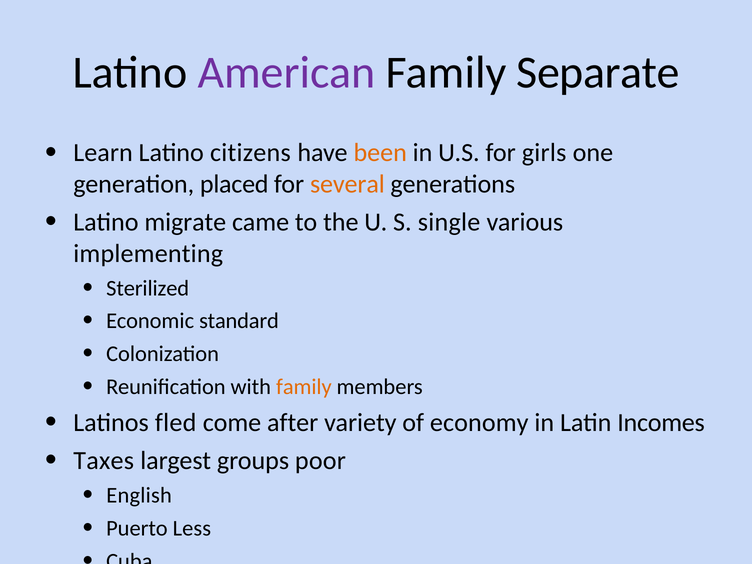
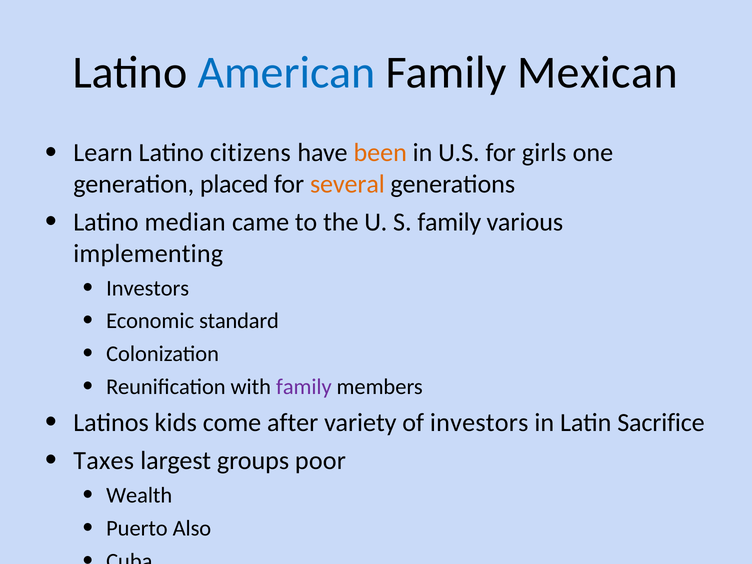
American colour: purple -> blue
Separate: Separate -> Mexican
migrate: migrate -> median
S single: single -> family
Sterilized at (148, 288): Sterilized -> Investors
family at (304, 387) colour: orange -> purple
fled: fled -> kids
of economy: economy -> investors
Incomes: Incomes -> Sacrifice
English: English -> Wealth
Less: Less -> Also
